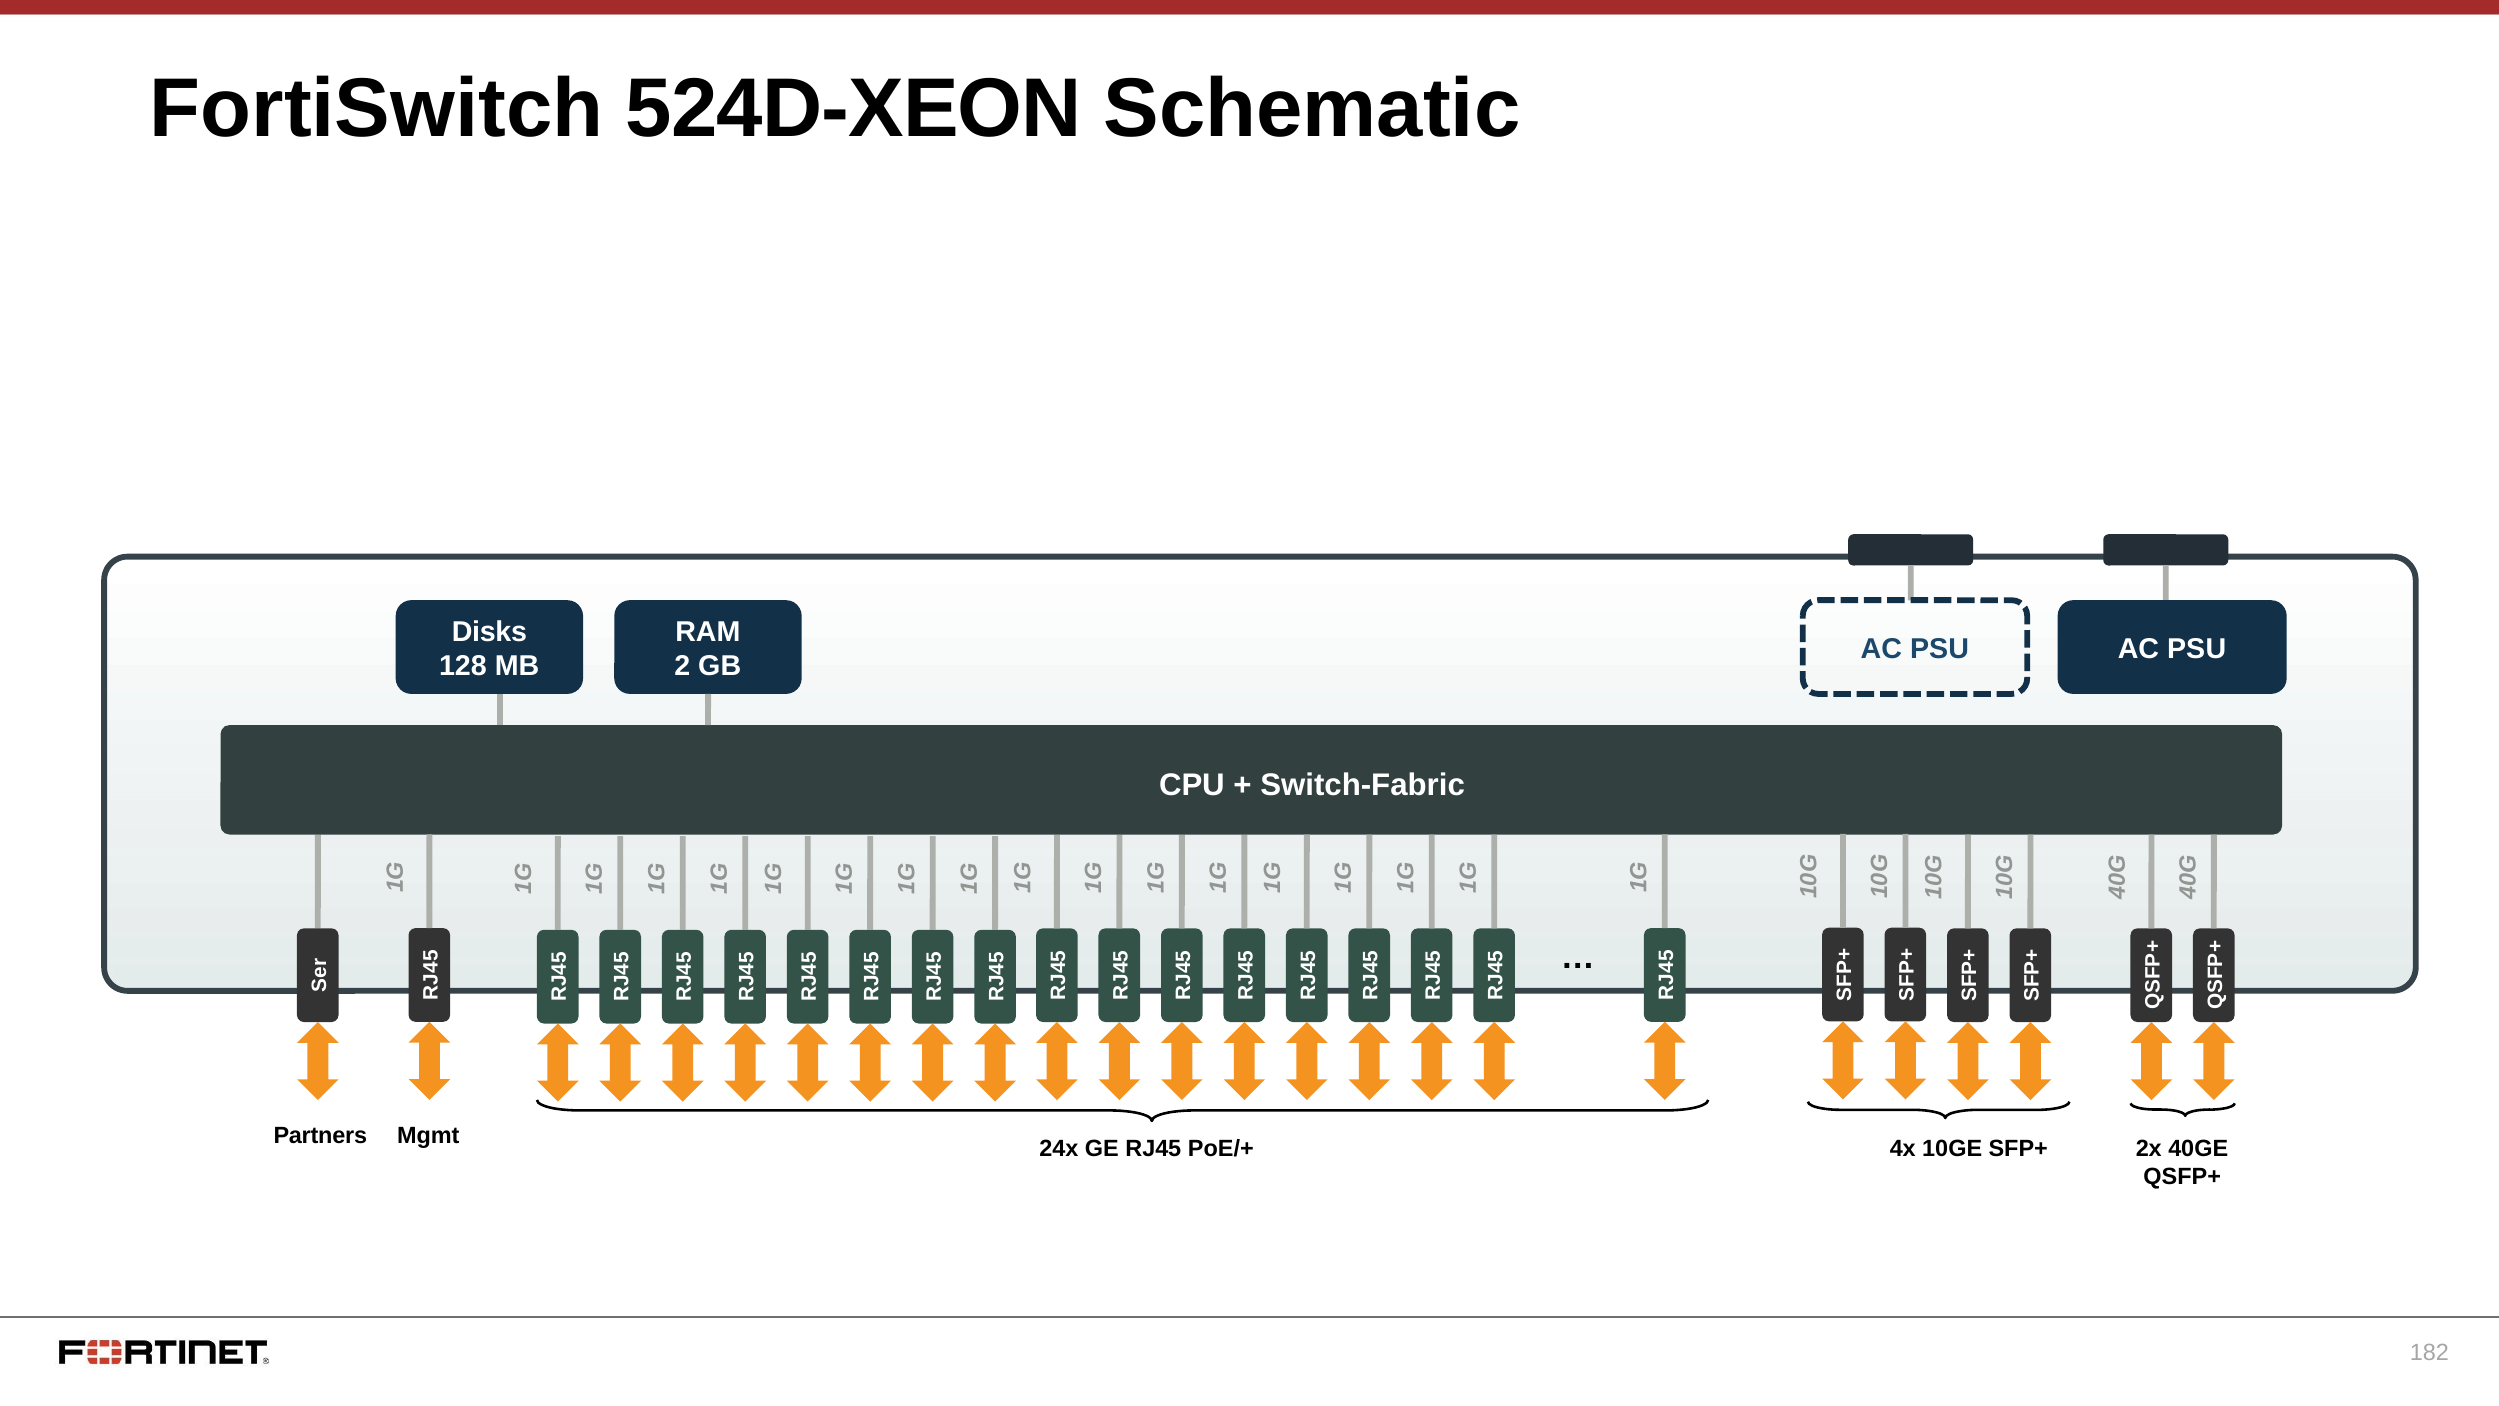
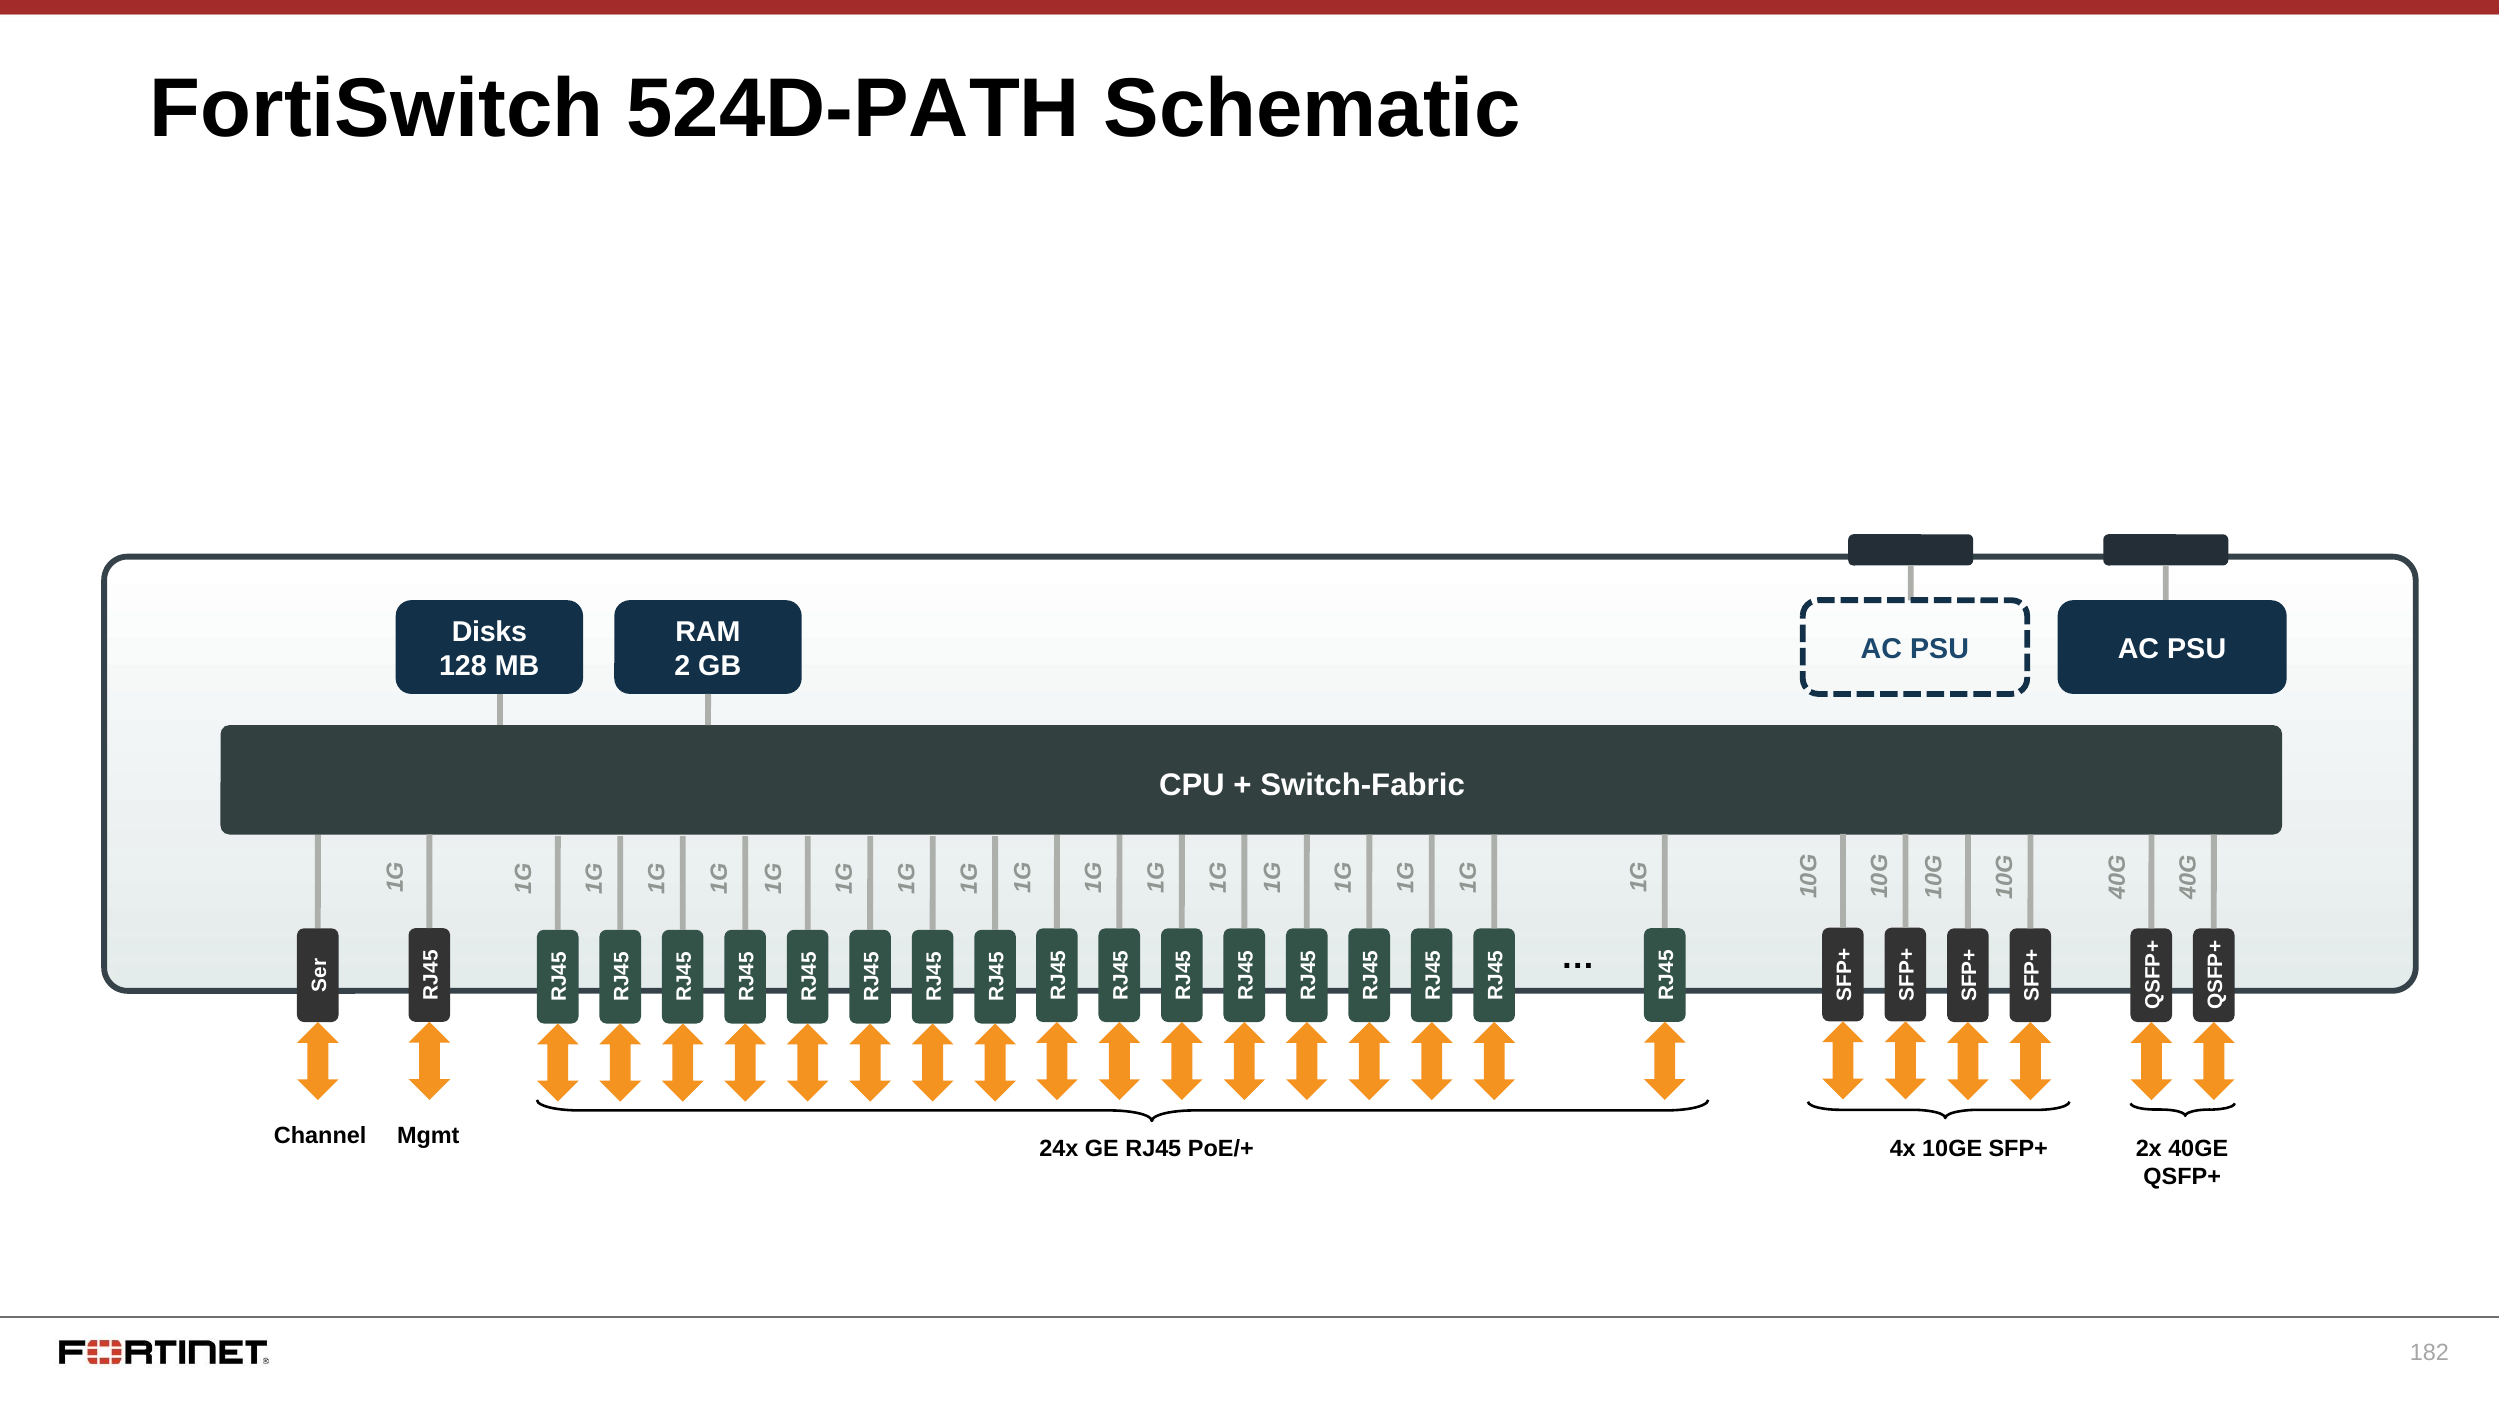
524D-XEON: 524D-XEON -> 524D-PATH
Partners: Partners -> Channel
